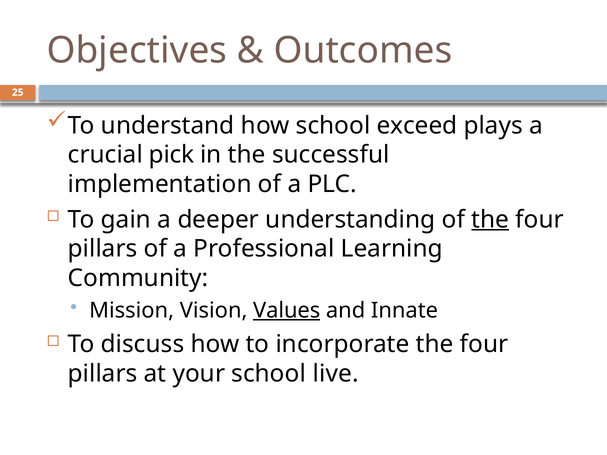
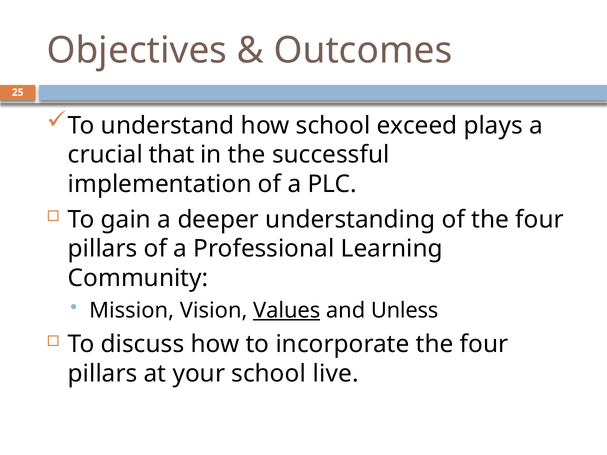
pick: pick -> that
the at (490, 220) underline: present -> none
Innate: Innate -> Unless
